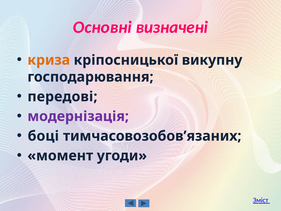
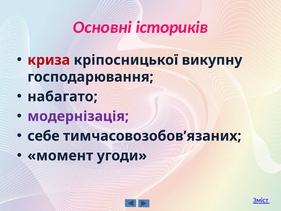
визначені: визначені -> істориків
криза colour: orange -> red
передові: передові -> набагато
боці: боці -> себе
